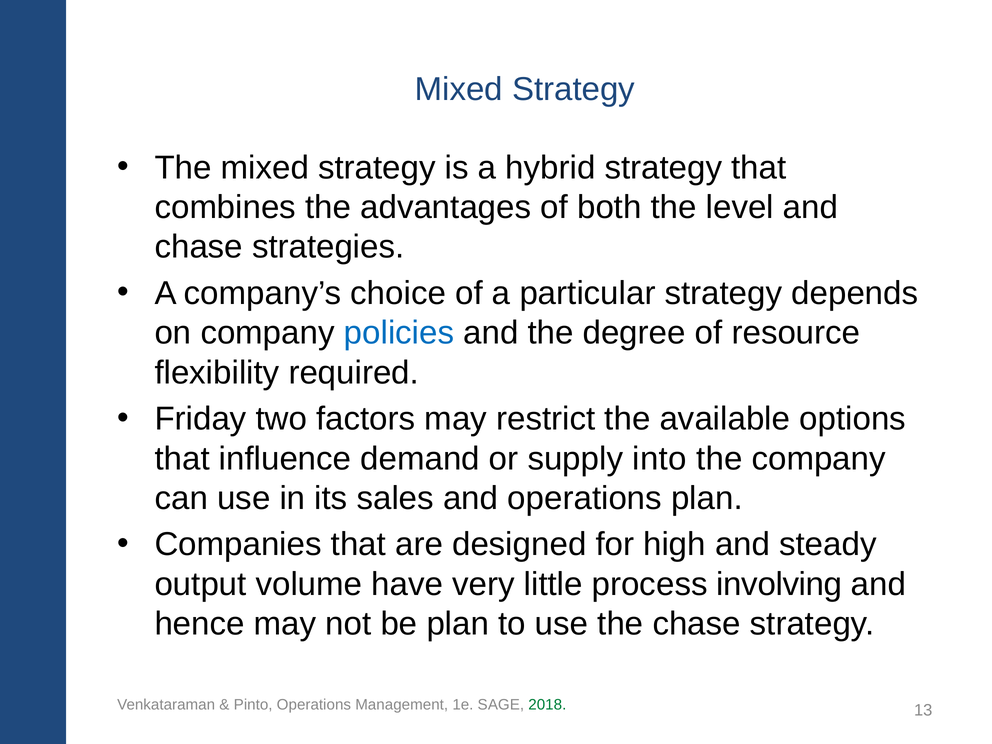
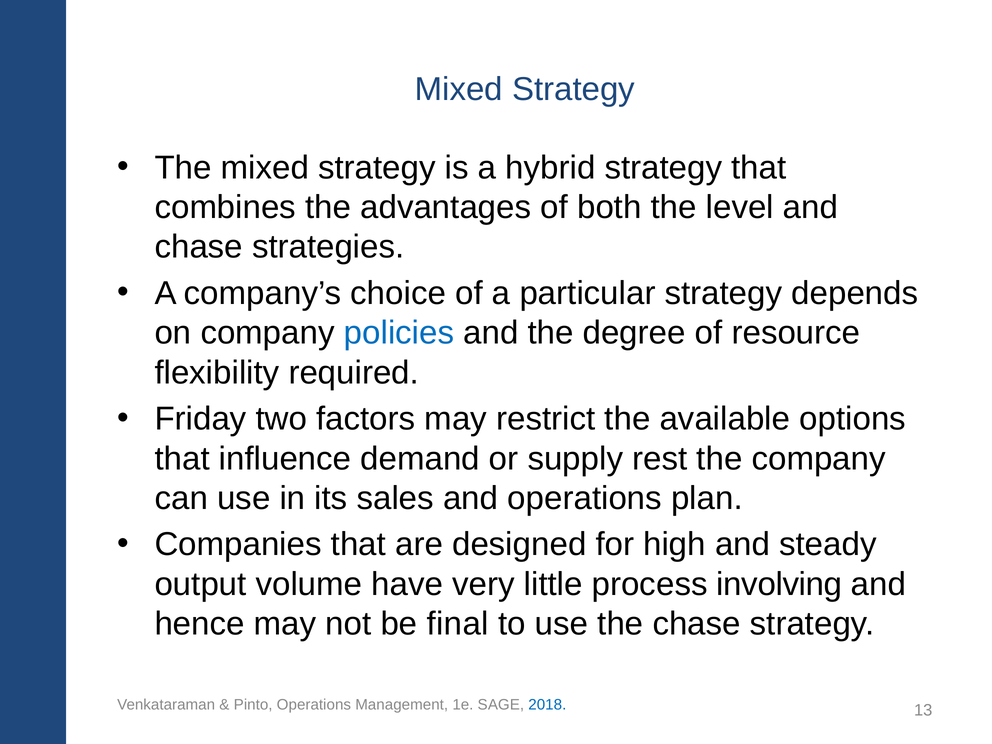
into: into -> rest
be plan: plan -> final
2018 colour: green -> blue
